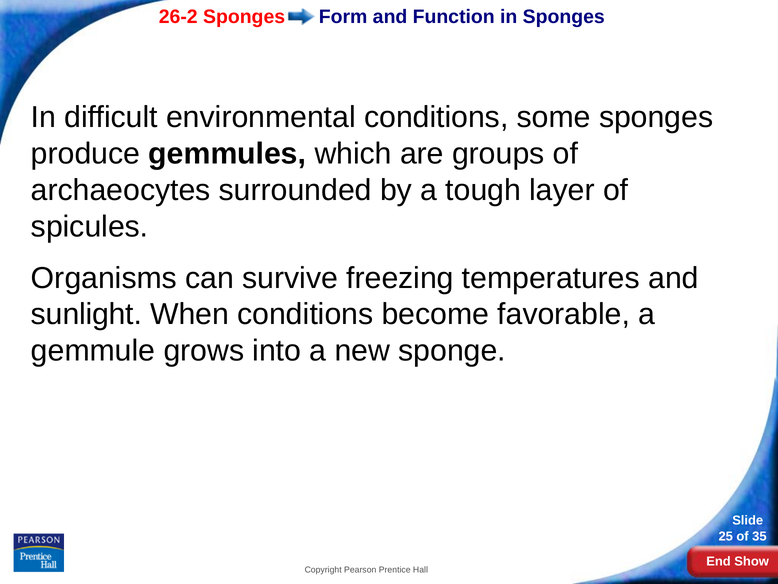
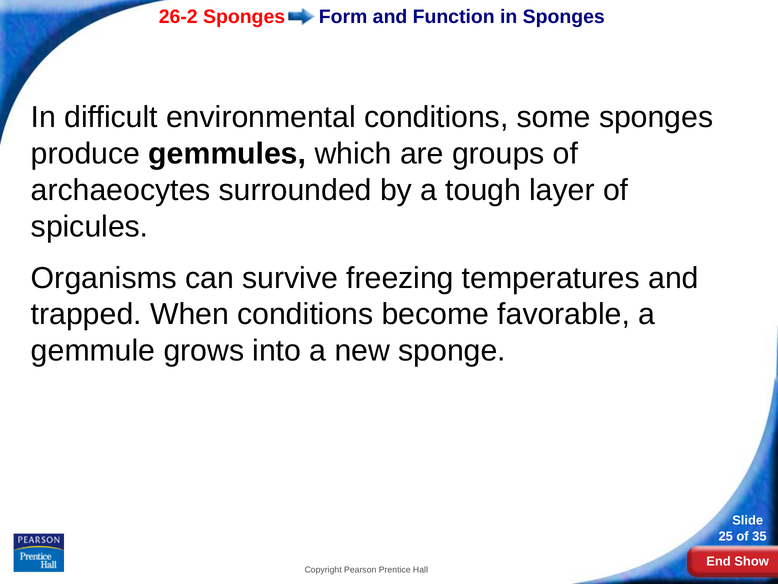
sunlight: sunlight -> trapped
